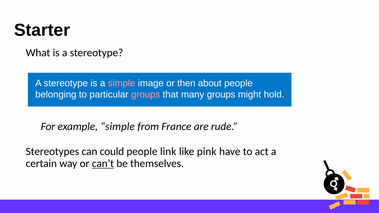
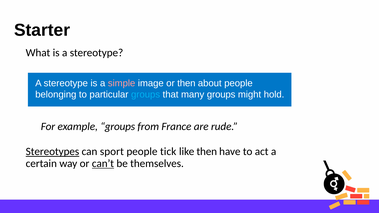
groups at (146, 95) colour: pink -> light blue
example simple: simple -> groups
Stereotypes underline: none -> present
could: could -> sport
link: link -> tick
like pink: pink -> then
